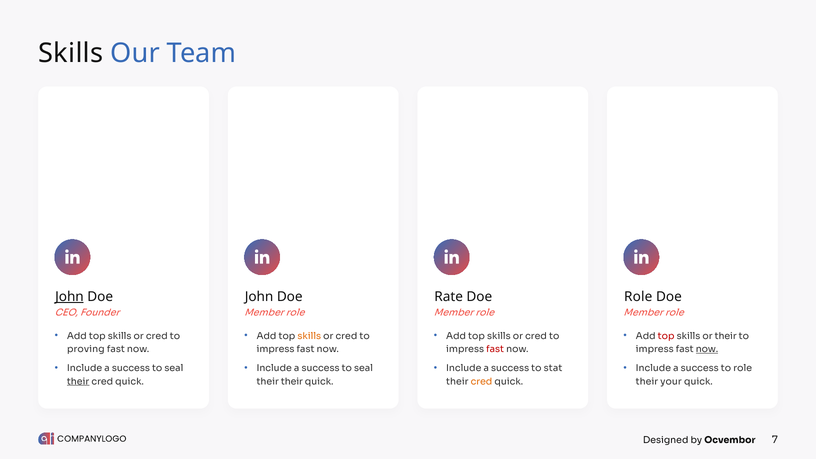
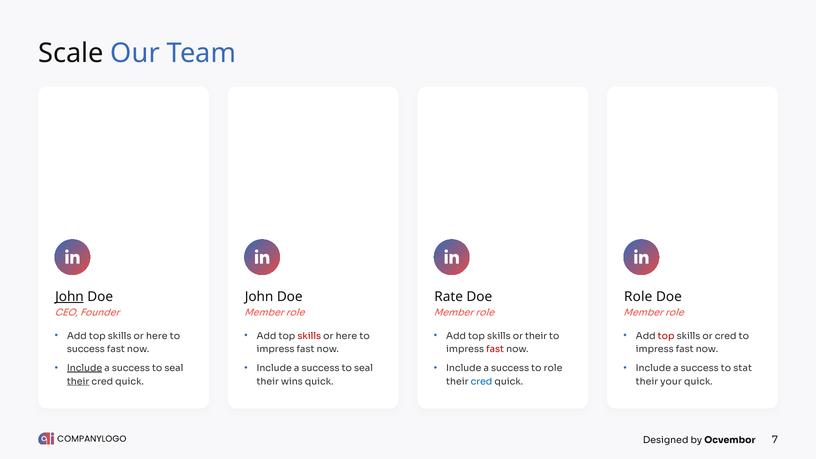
Skills at (71, 53): Skills -> Scale
cred at (157, 336): cred -> here
skills at (309, 336) colour: orange -> red
cred at (346, 336): cred -> here
cred at (536, 336): cred -> their
or their: their -> cred
proving at (86, 349): proving -> success
now at (707, 349) underline: present -> none
Include at (85, 368) underline: none -> present
to stat: stat -> role
to role: role -> stat
their their: their -> wins
cred at (481, 381) colour: orange -> blue
